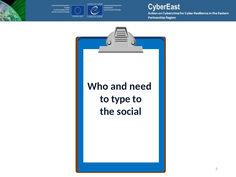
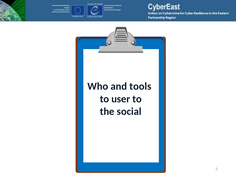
need: need -> tools
type: type -> user
